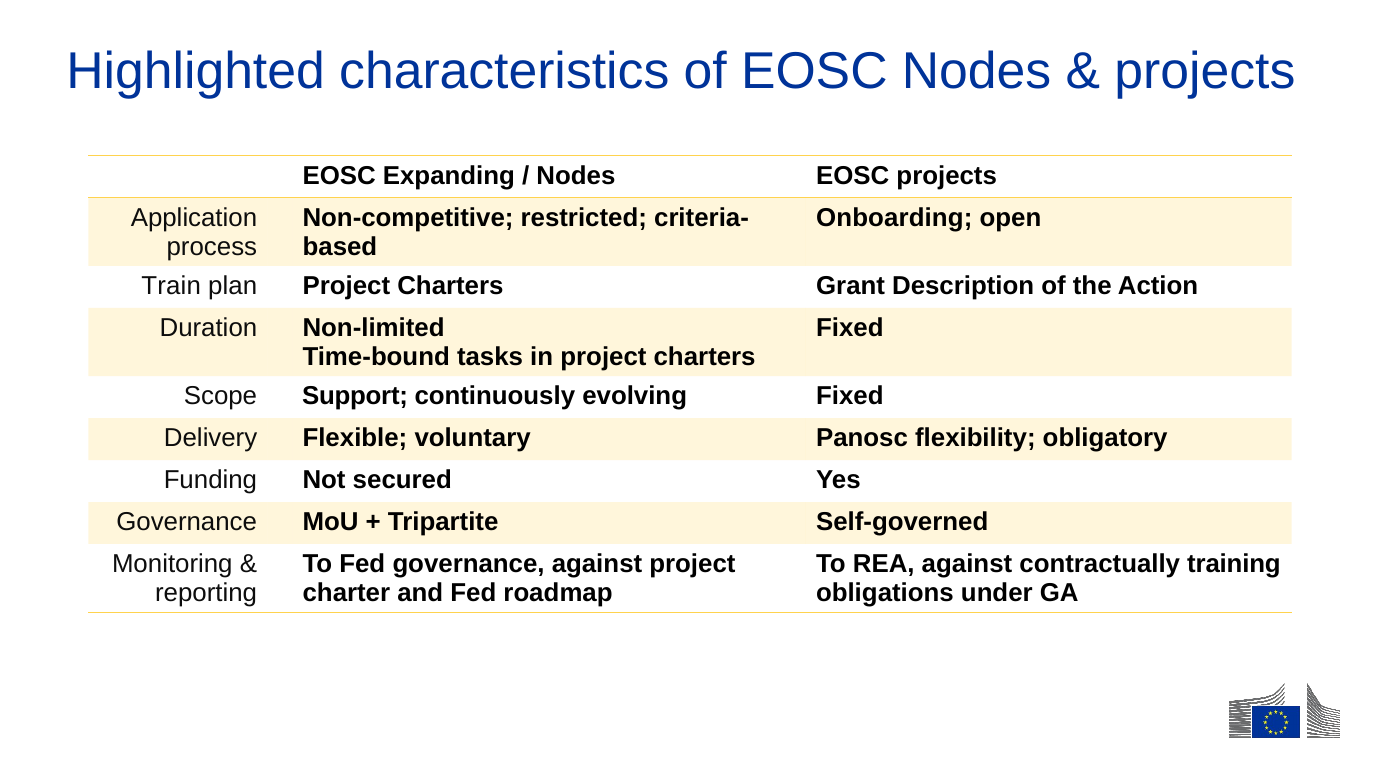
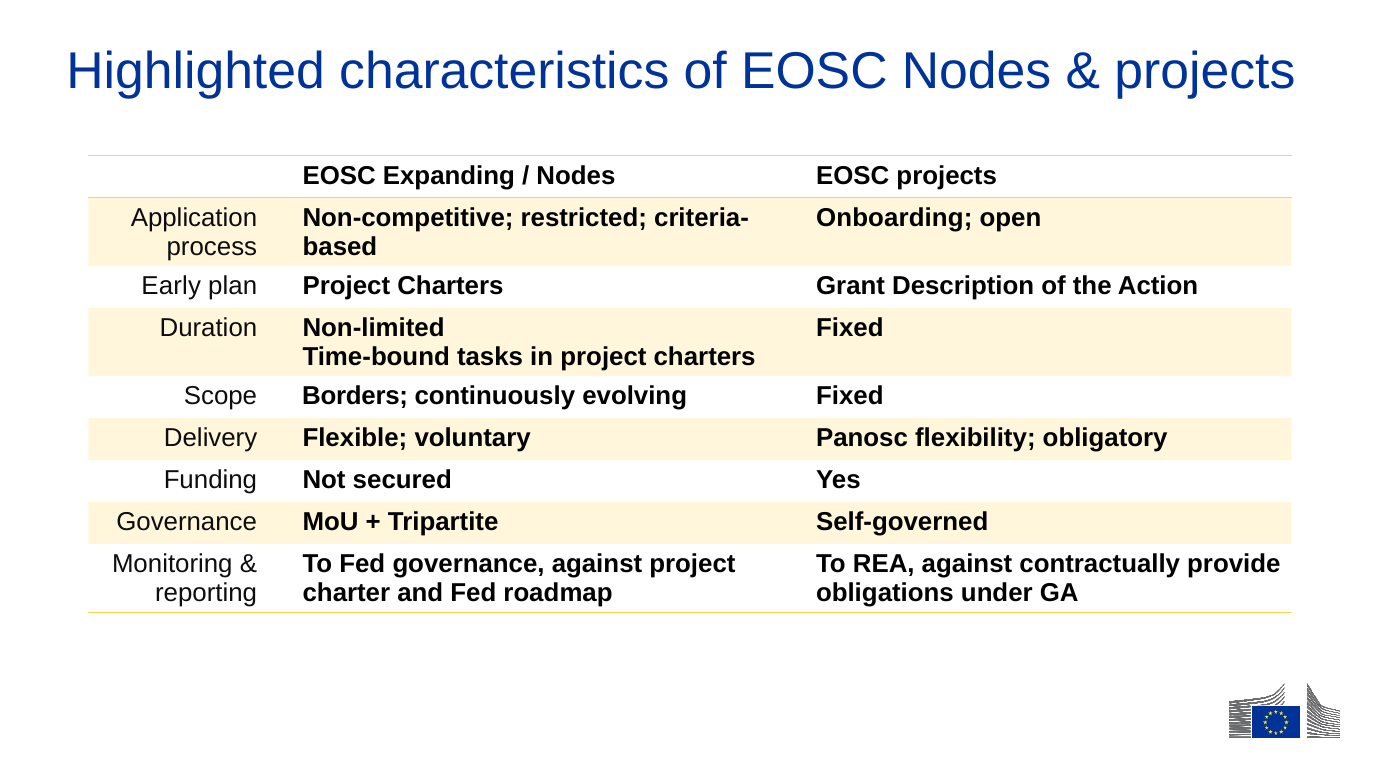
Train: Train -> Early
Support: Support -> Borders
training: training -> provide
